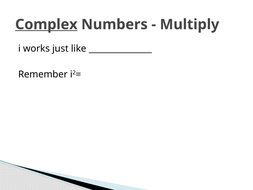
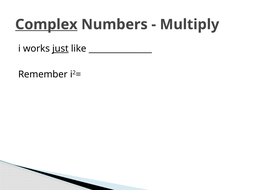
just underline: none -> present
